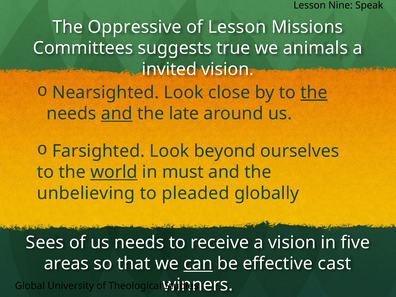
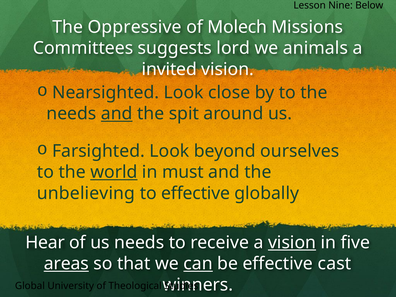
Speak: Speak -> Below
of Lesson: Lesson -> Molech
true: true -> lord
the at (314, 93) underline: present -> none
late: late -> spit
to pleaded: pleaded -> effective
Sees: Sees -> Hear
vision at (292, 243) underline: none -> present
areas underline: none -> present
